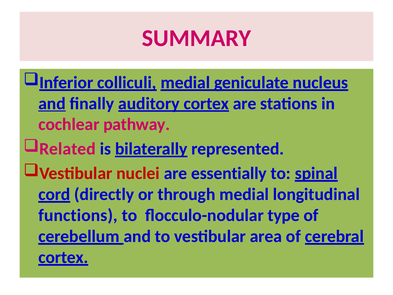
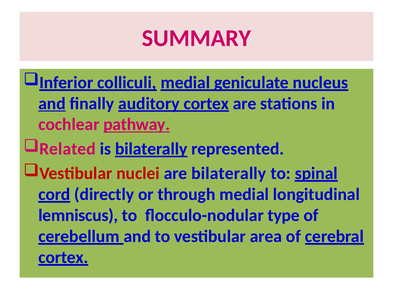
pathway underline: none -> present
are essentially: essentially -> bilaterally
functions: functions -> lemniscus
